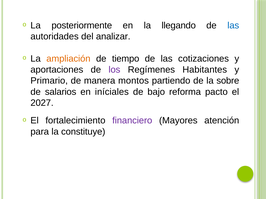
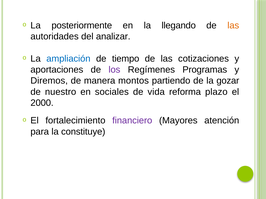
las at (233, 26) colour: blue -> orange
ampliación colour: orange -> blue
Habitantes: Habitantes -> Programas
Primario: Primario -> Diremos
sobre: sobre -> gozar
salarios: salarios -> nuestro
iníciales: iníciales -> sociales
bajo: bajo -> vida
pacto: pacto -> plazo
2027: 2027 -> 2000
